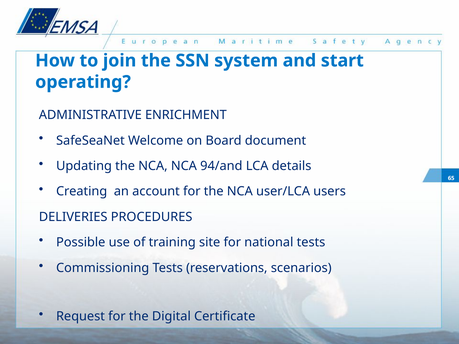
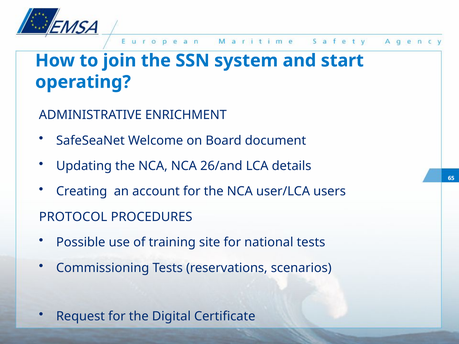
94/and: 94/and -> 26/and
DELIVERIES: DELIVERIES -> PROTOCOL
